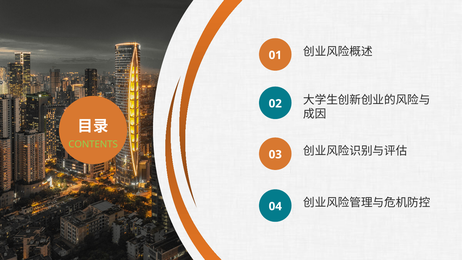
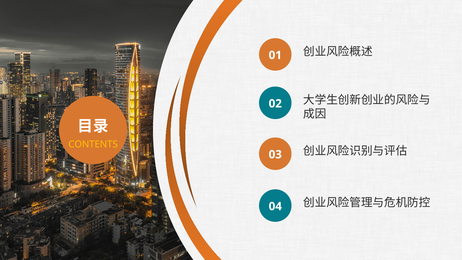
CONTENTS colour: light green -> yellow
